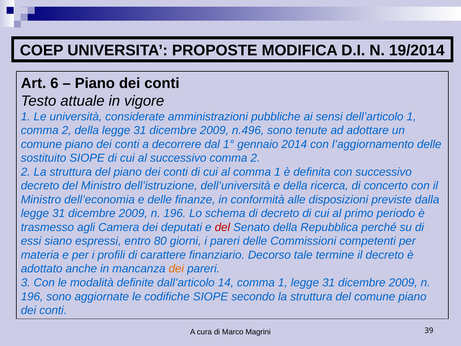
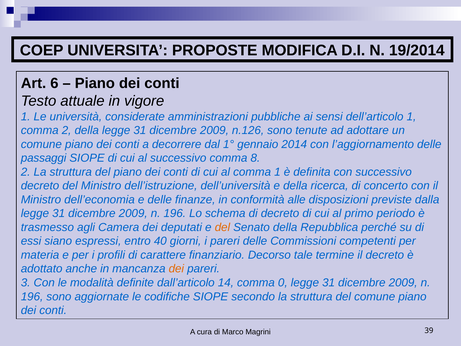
n.496: n.496 -> n.126
sostituito: sostituito -> passaggi
successivo comma 2: 2 -> 8
del at (222, 227) colour: red -> orange
80: 80 -> 40
14 comma 1: 1 -> 0
